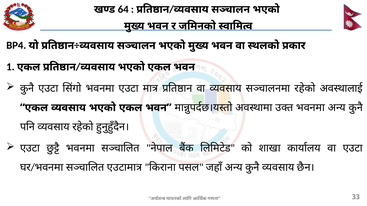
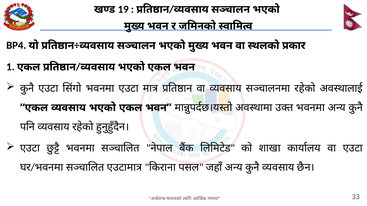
64: 64 -> 19
